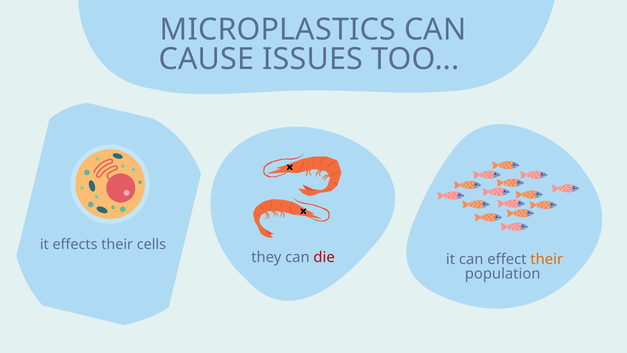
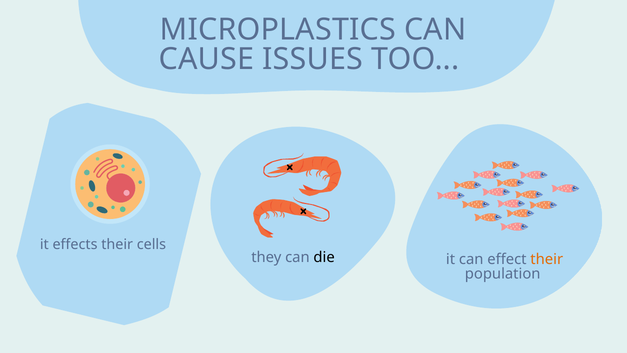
die colour: red -> black
